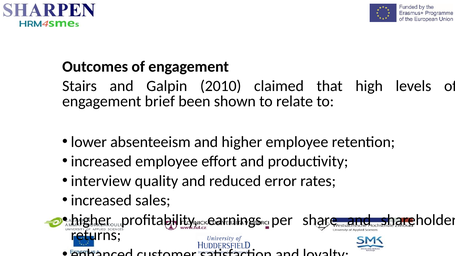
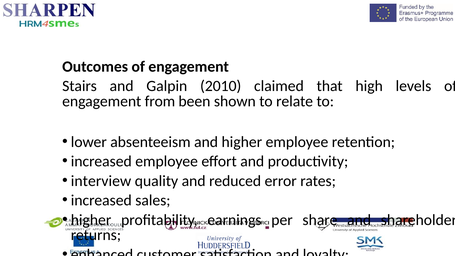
brief: brief -> from
